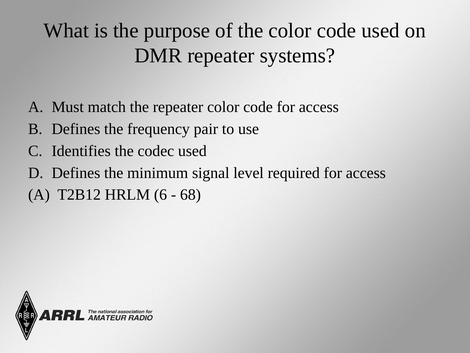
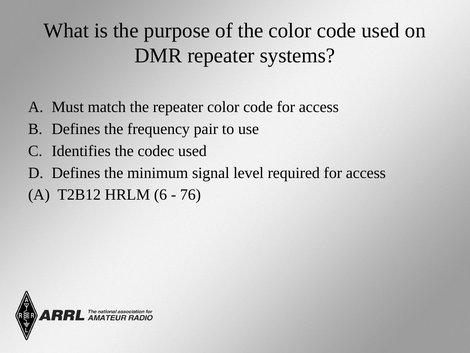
68: 68 -> 76
